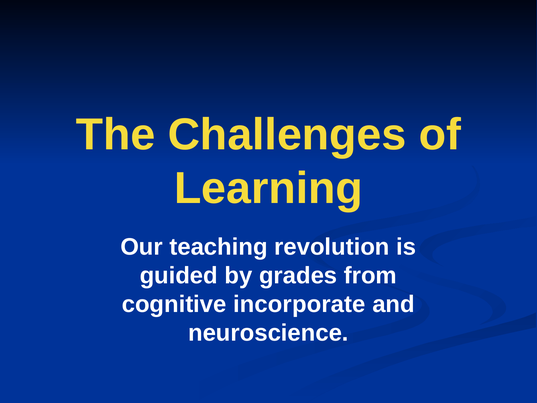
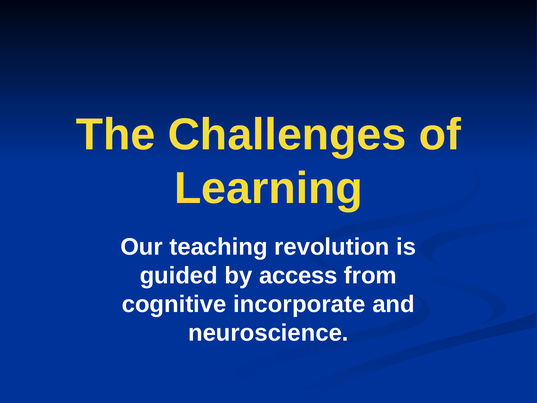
grades: grades -> access
